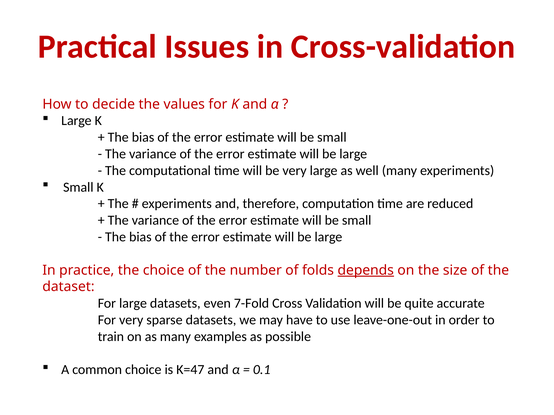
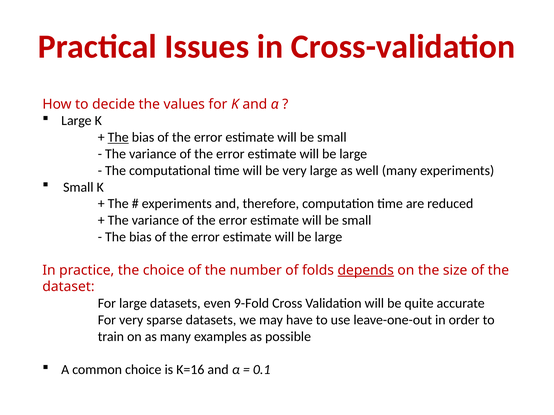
The at (118, 138) underline: none -> present
7-Fold: 7-Fold -> 9-Fold
K=47: K=47 -> K=16
